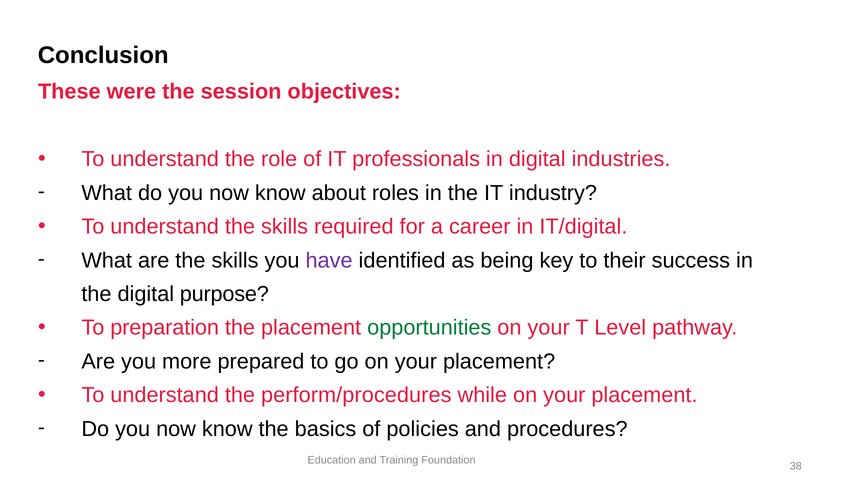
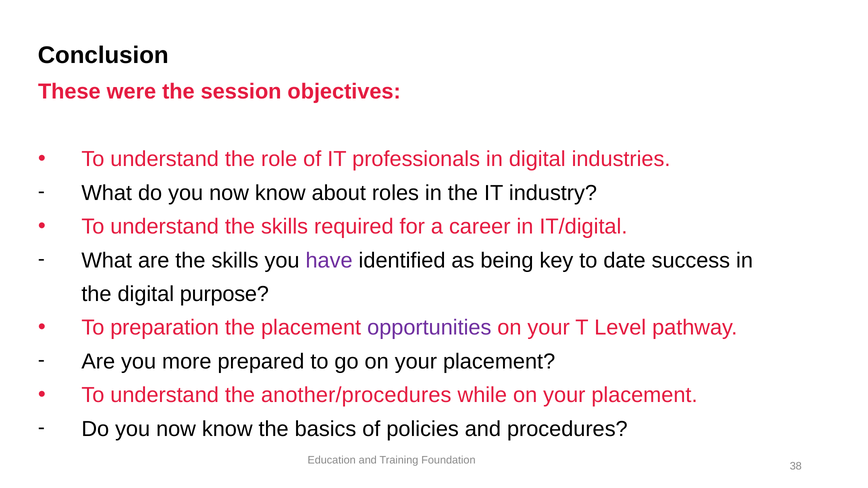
their: their -> date
opportunities colour: green -> purple
perform/procedures: perform/procedures -> another/procedures
